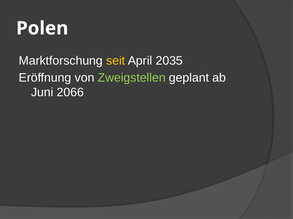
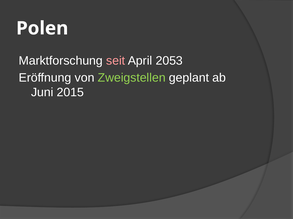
seit colour: yellow -> pink
2035: 2035 -> 2053
2066: 2066 -> 2015
